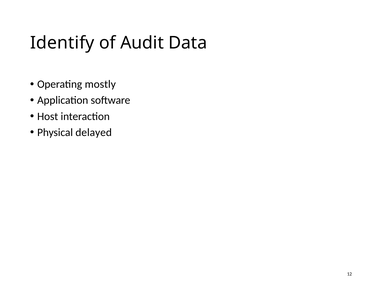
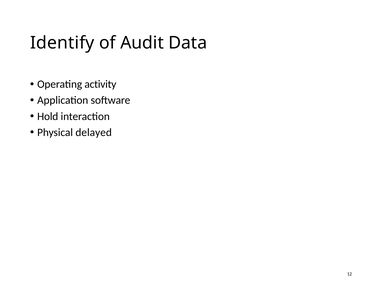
mostly: mostly -> activity
Host: Host -> Hold
